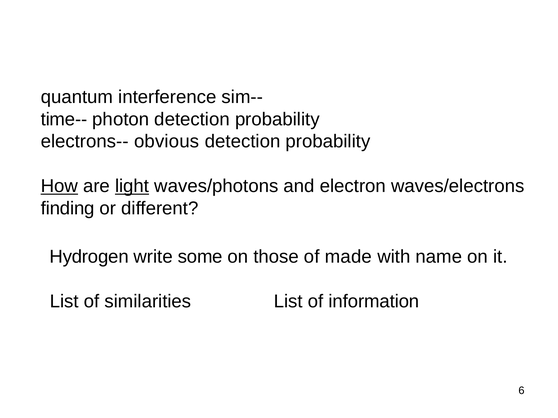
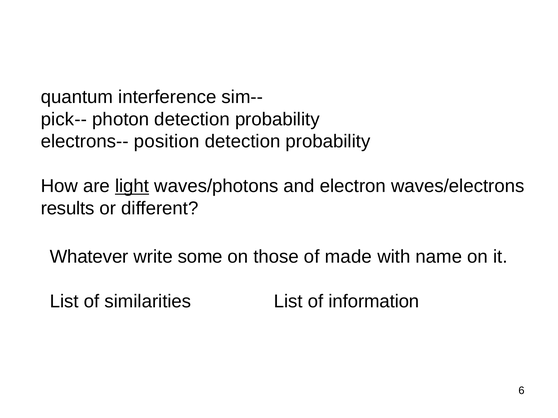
time--: time-- -> pick--
obvious: obvious -> position
How underline: present -> none
finding: finding -> results
Hydrogen: Hydrogen -> Whatever
